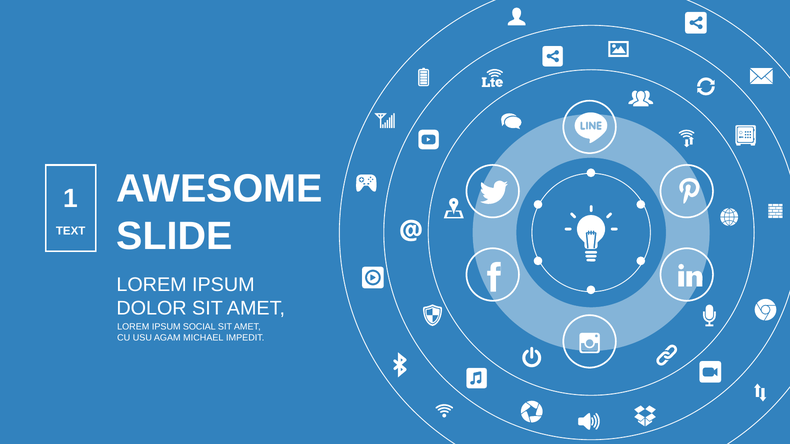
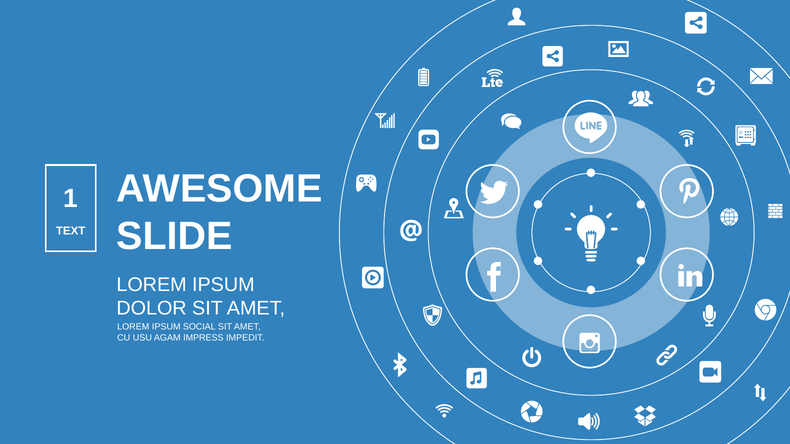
MICHAEL: MICHAEL -> IMPRESS
